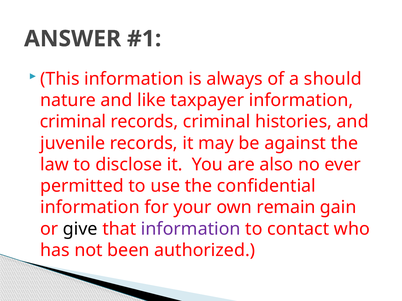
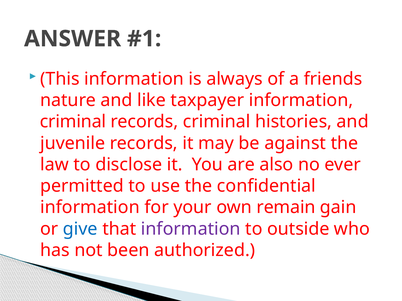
should: should -> friends
give colour: black -> blue
contact: contact -> outside
